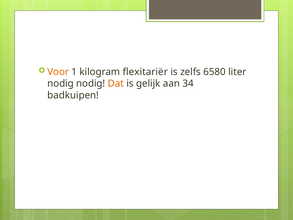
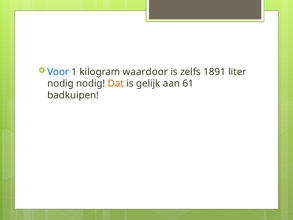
Voor colour: orange -> blue
flexitariër: flexitariër -> waardoor
6580: 6580 -> 1891
34: 34 -> 61
